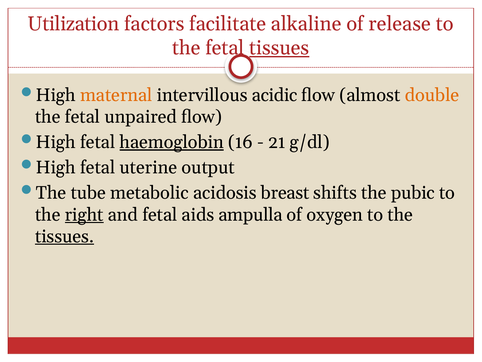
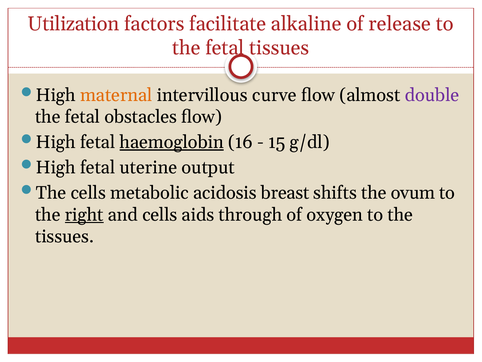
tissues at (279, 48) underline: present -> none
acidic: acidic -> curve
double colour: orange -> purple
unpaired: unpaired -> obstacles
21: 21 -> 15
The tube: tube -> cells
pubic: pubic -> ovum
and fetal: fetal -> cells
ampulla: ampulla -> through
tissues at (65, 236) underline: present -> none
